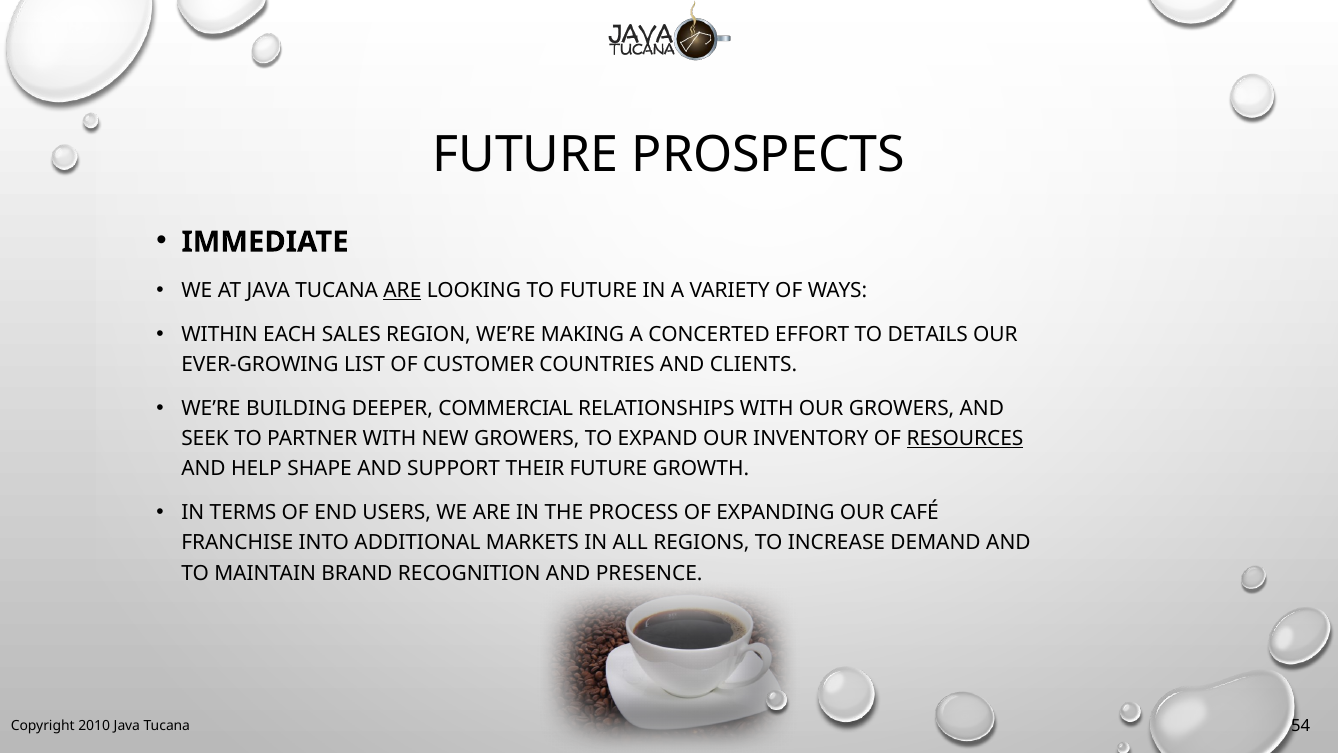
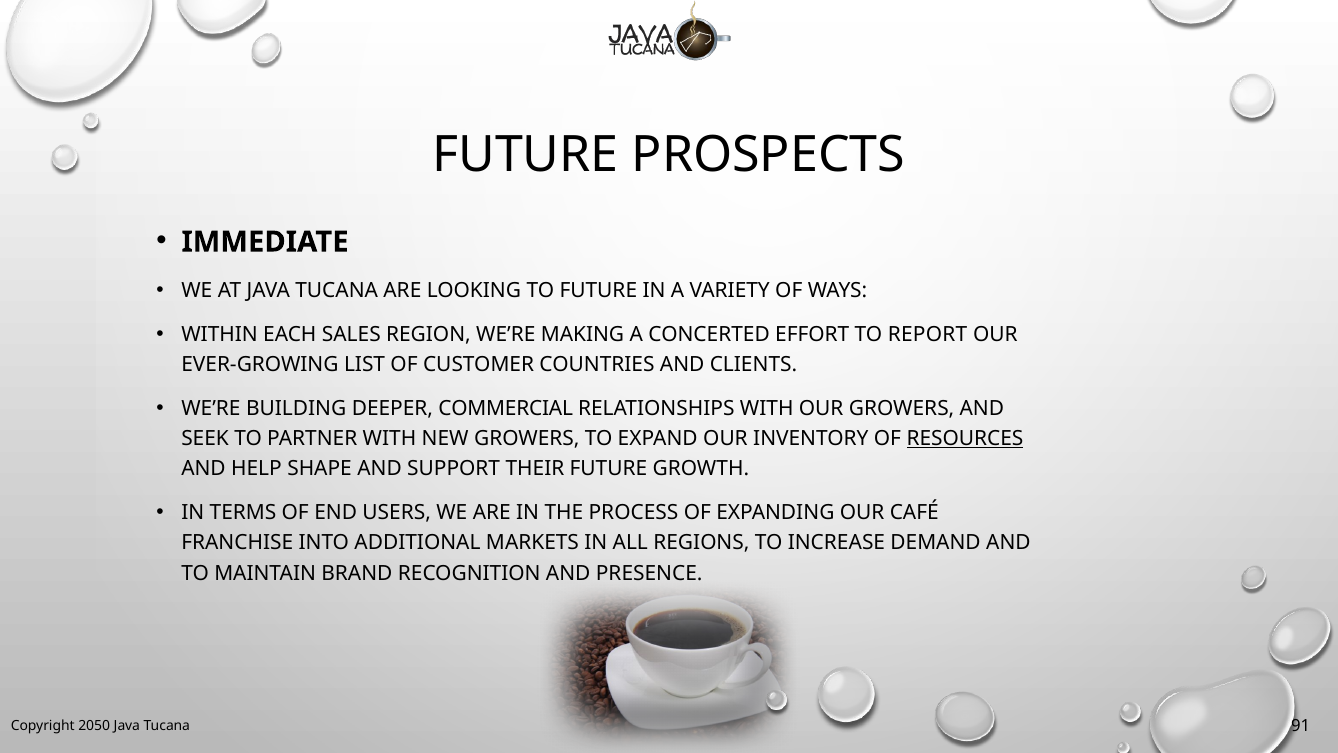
ARE at (402, 290) underline: present -> none
DETAILS: DETAILS -> REPORT
2010: 2010 -> 2050
54: 54 -> 91
